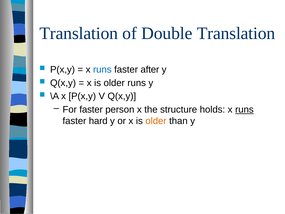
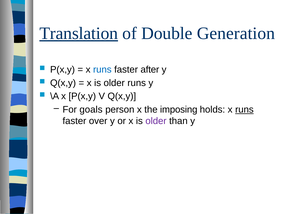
Translation at (79, 33) underline: none -> present
Double Translation: Translation -> Generation
For faster: faster -> goals
structure: structure -> imposing
hard: hard -> over
older at (156, 121) colour: orange -> purple
